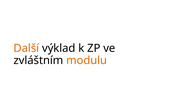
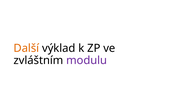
modulu colour: orange -> purple
